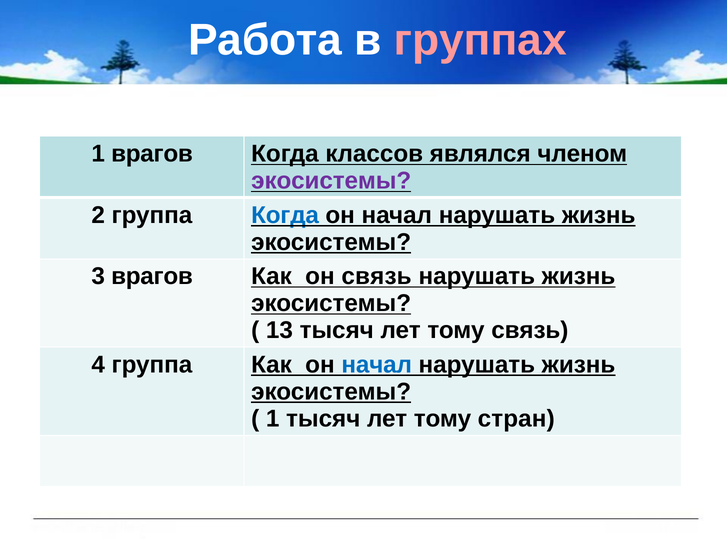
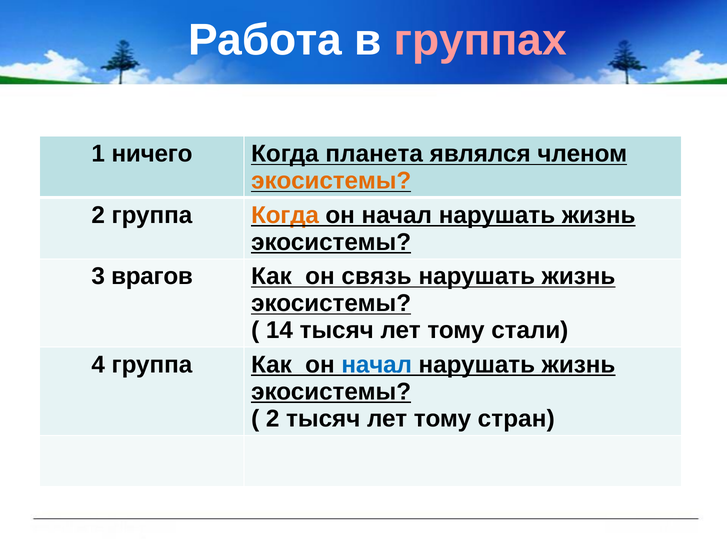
1 врагов: врагов -> ничего
классов: классов -> планета
экосистемы at (331, 181) colour: purple -> orange
Когда at (285, 215) colour: blue -> orange
13: 13 -> 14
тому связь: связь -> стали
1 at (273, 419): 1 -> 2
